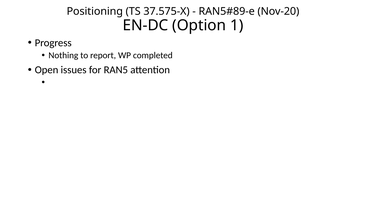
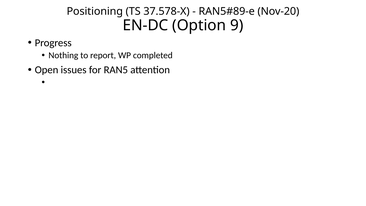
37.575-X: 37.575-X -> 37.578-X
1: 1 -> 9
